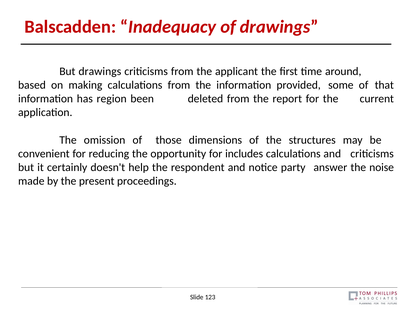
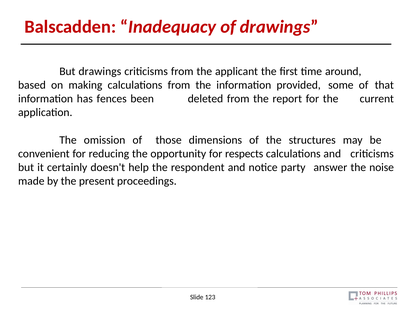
region: region -> fences
includes: includes -> respects
